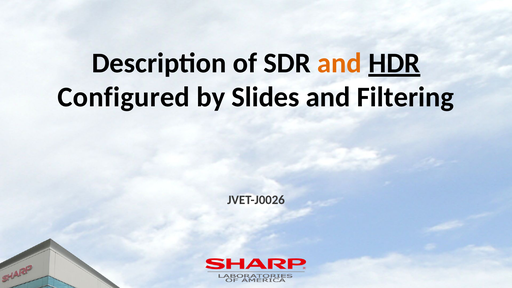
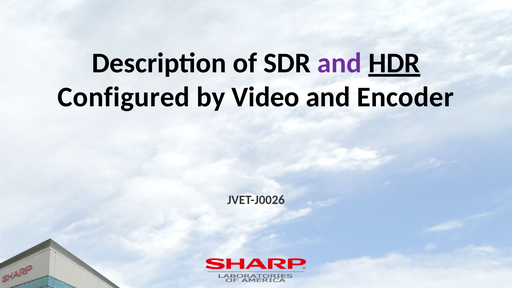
and at (340, 63) colour: orange -> purple
Slides: Slides -> Video
Filtering: Filtering -> Encoder
